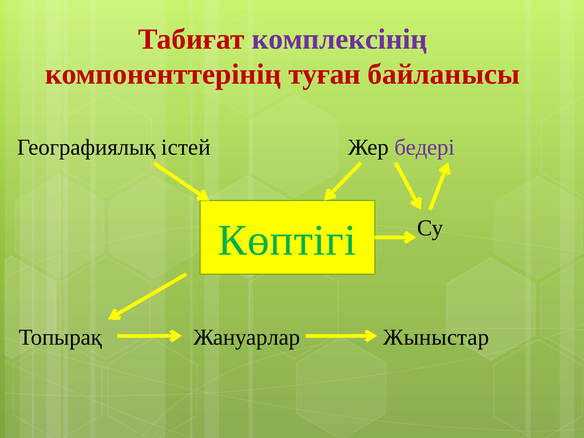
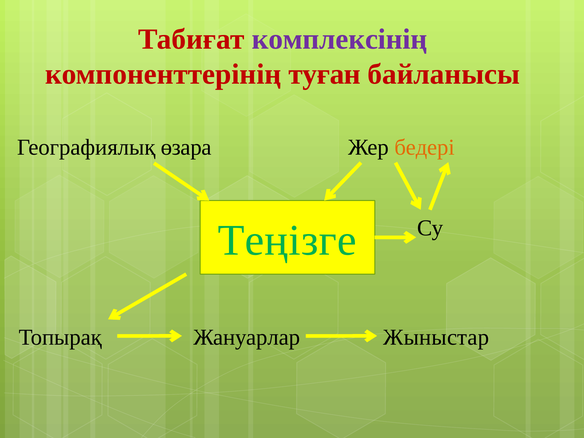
істей: істей -> өзара
бедері colour: purple -> orange
Көптігі: Көптігі -> Теңізге
